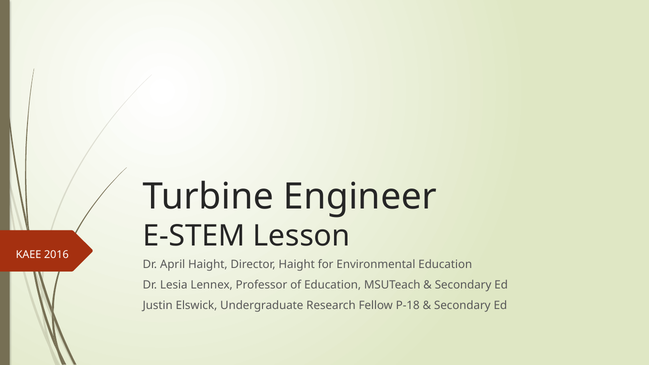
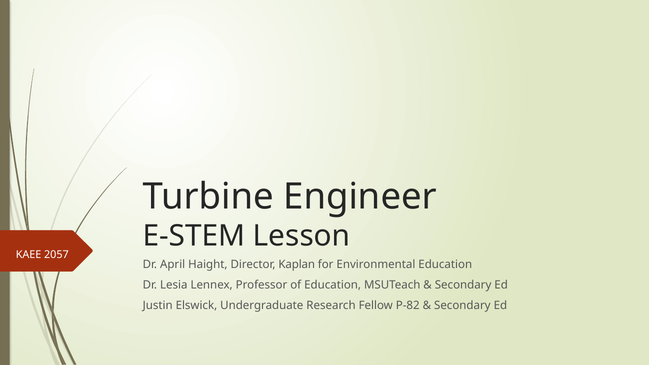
2016: 2016 -> 2057
Director Haight: Haight -> Kaplan
P-18: P-18 -> P-82
